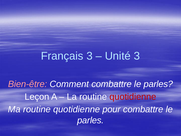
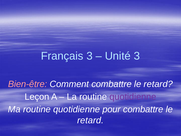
Comment combattre le parles: parles -> retard
quotidienne at (133, 97) colour: red -> purple
parles at (91, 120): parles -> retard
